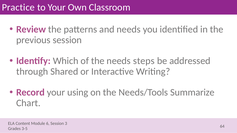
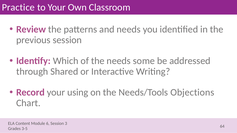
steps: steps -> some
Summarize: Summarize -> Objections
